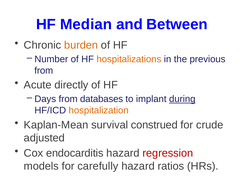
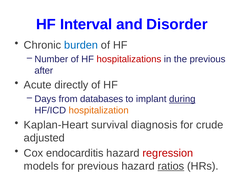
Median: Median -> Interval
Between: Between -> Disorder
burden colour: orange -> blue
hospitalizations colour: orange -> red
from at (44, 70): from -> after
Kaplan-Mean: Kaplan-Mean -> Kaplan-Heart
construed: construed -> diagnosis
for carefully: carefully -> previous
ratios underline: none -> present
